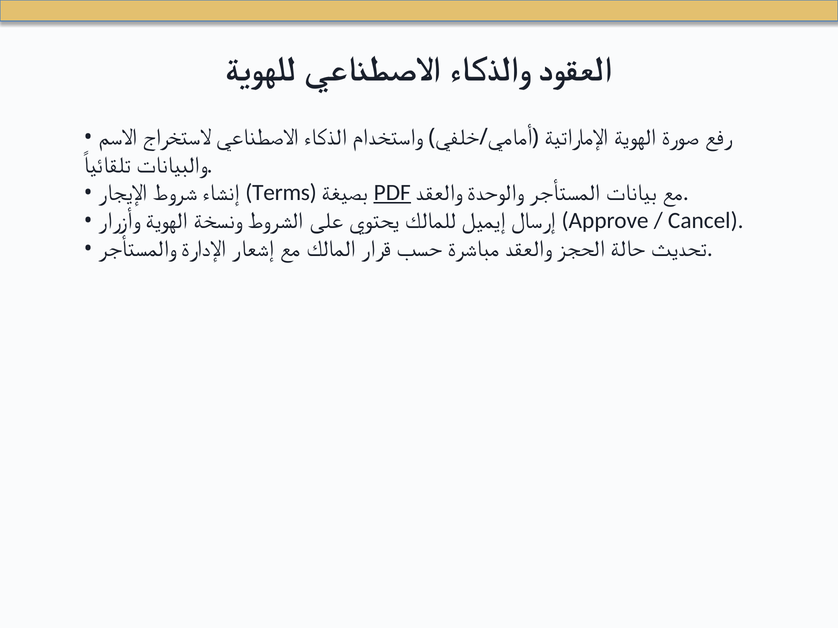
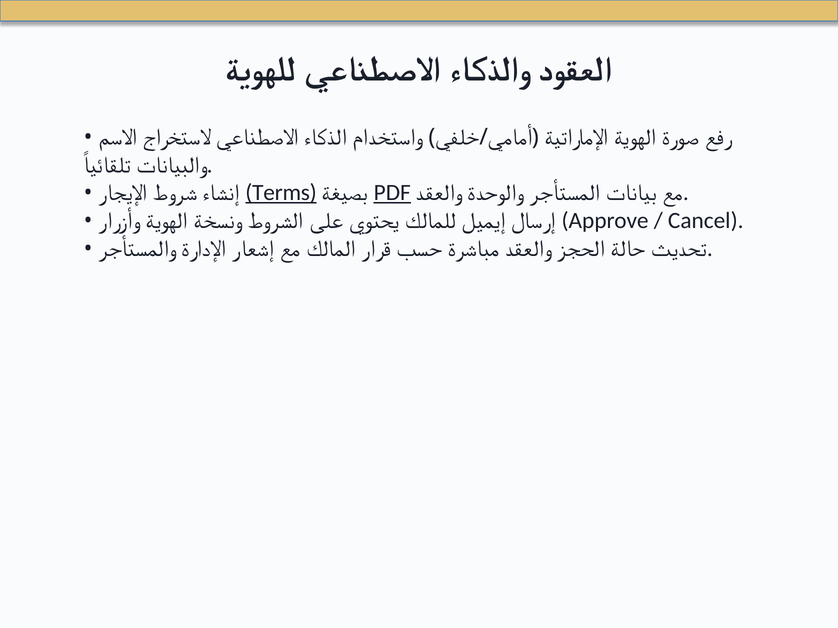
Terms underline: none -> present
